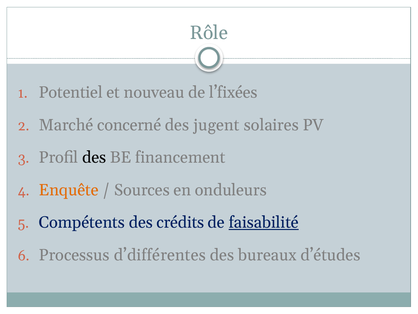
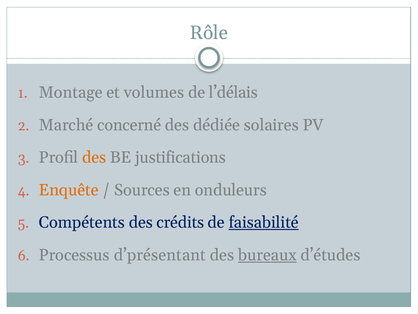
Potentiel: Potentiel -> Montage
nouveau: nouveau -> volumes
l’fixées: l’fixées -> l’délais
jugent: jugent -> dédiée
des at (94, 157) colour: black -> orange
financement: financement -> justifications
d’différentes: d’différentes -> d’présentant
bureaux underline: none -> present
